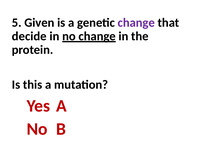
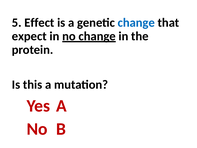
Given: Given -> Effect
change at (136, 23) colour: purple -> blue
decide: decide -> expect
